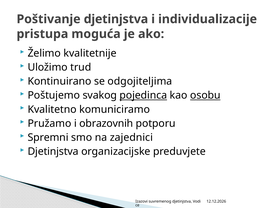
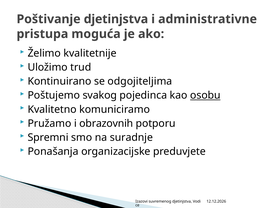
individualizacije: individualizacije -> administrativne
pojedinca underline: present -> none
zajednici: zajednici -> suradnje
Djetinjstva at (53, 151): Djetinjstva -> Ponašanja
